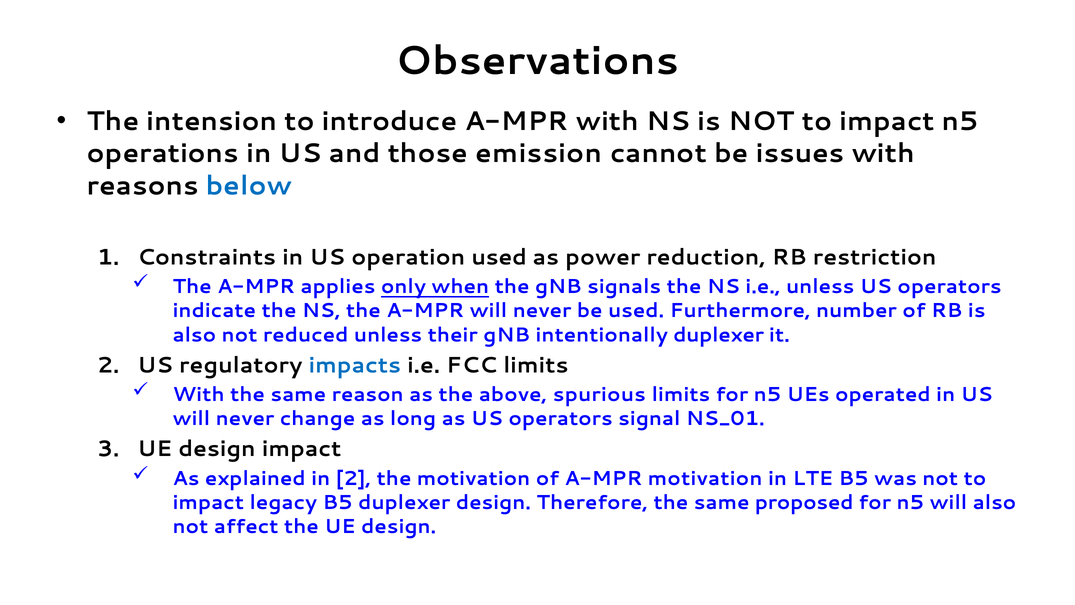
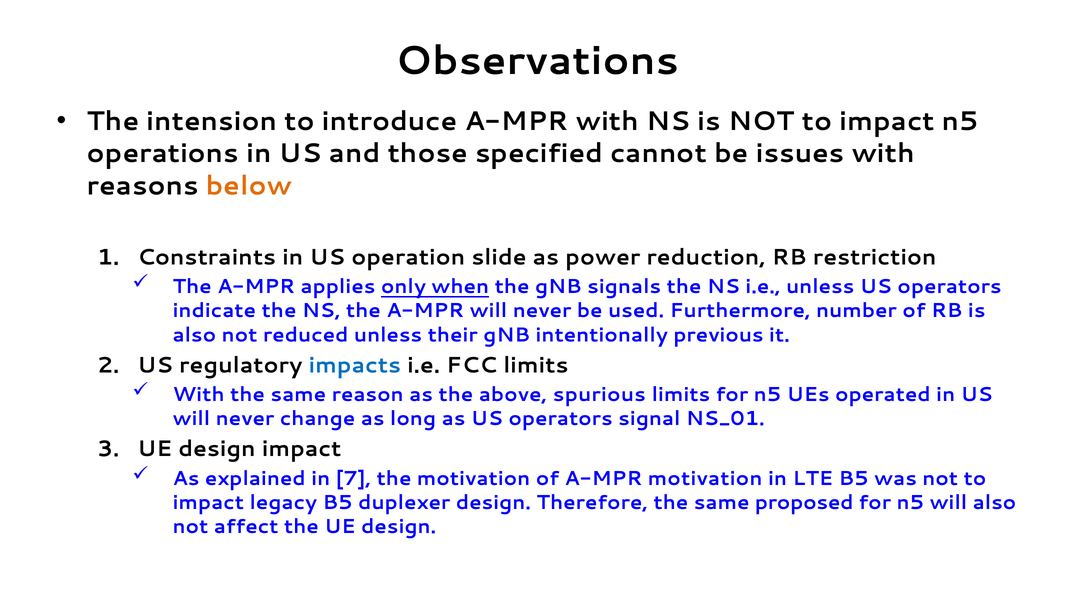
emission: emission -> specified
below colour: blue -> orange
operation used: used -> slide
intentionally duplexer: duplexer -> previous
in 2: 2 -> 7
